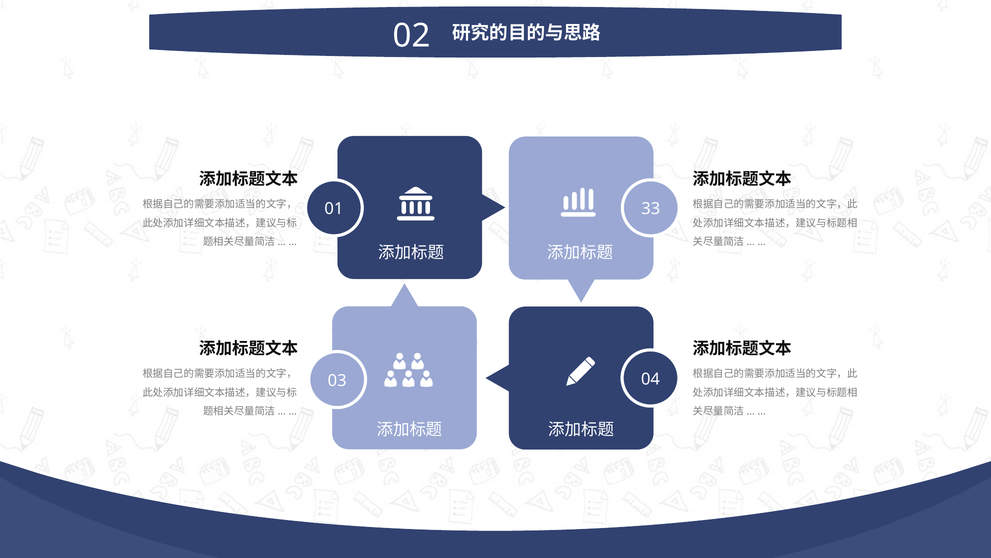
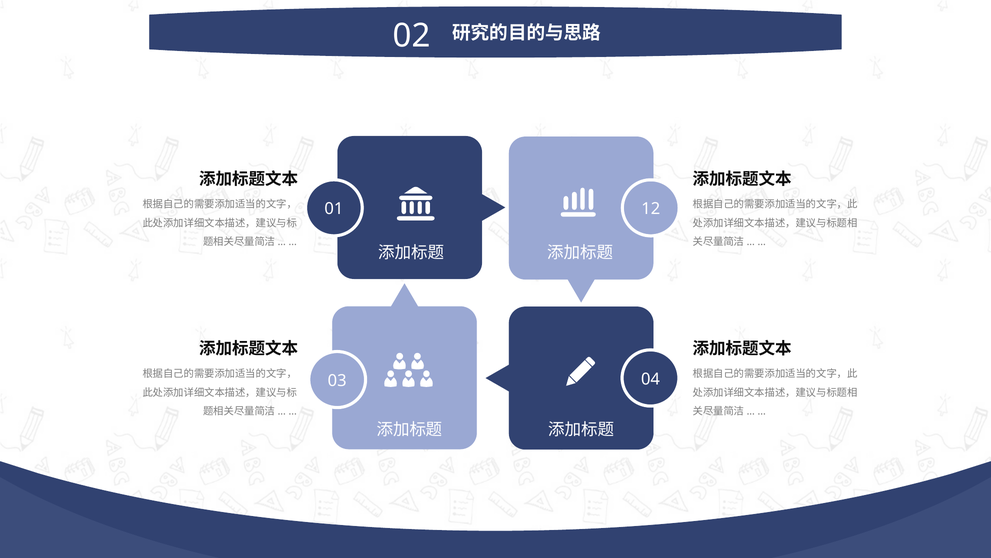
33: 33 -> 12
